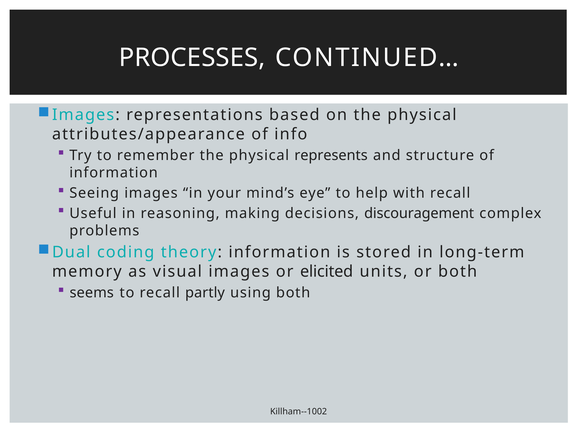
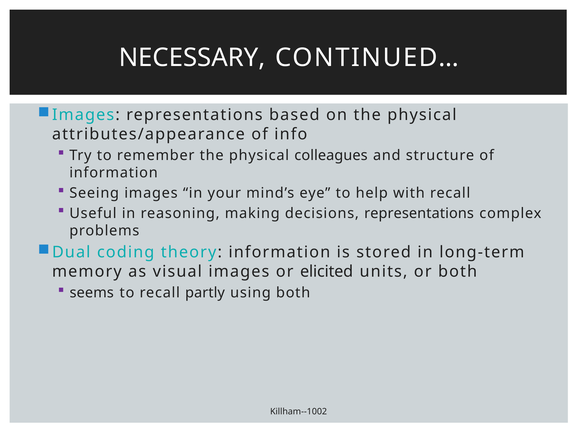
PROCESSES: PROCESSES -> NECESSARY
represents: represents -> colleagues
decisions discouragement: discouragement -> representations
